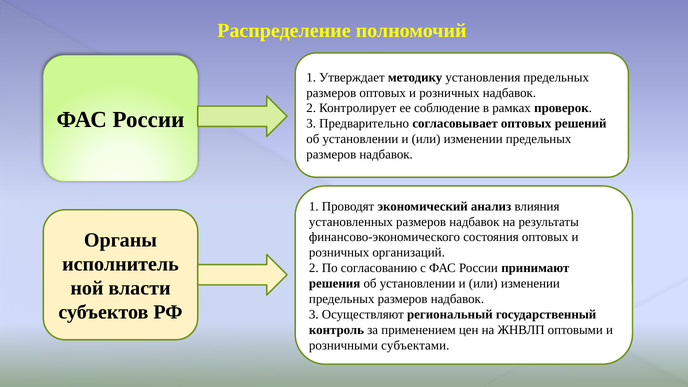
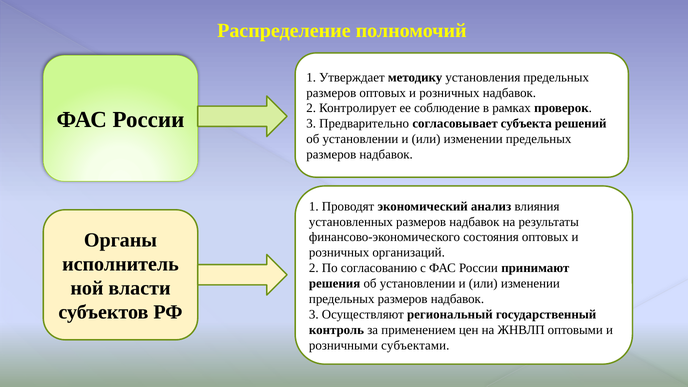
согласовывает оптовых: оптовых -> субъекта
